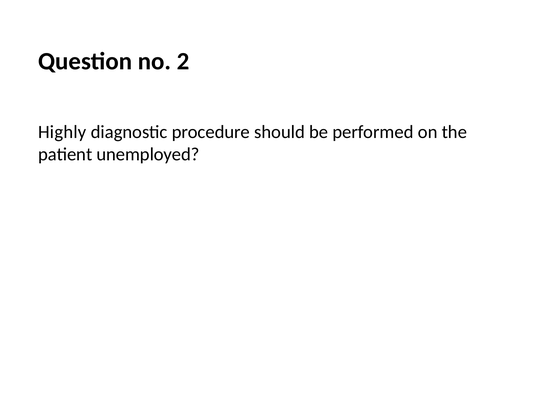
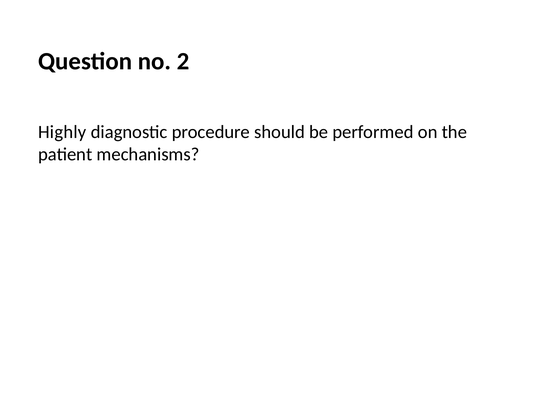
unemployed: unemployed -> mechanisms
